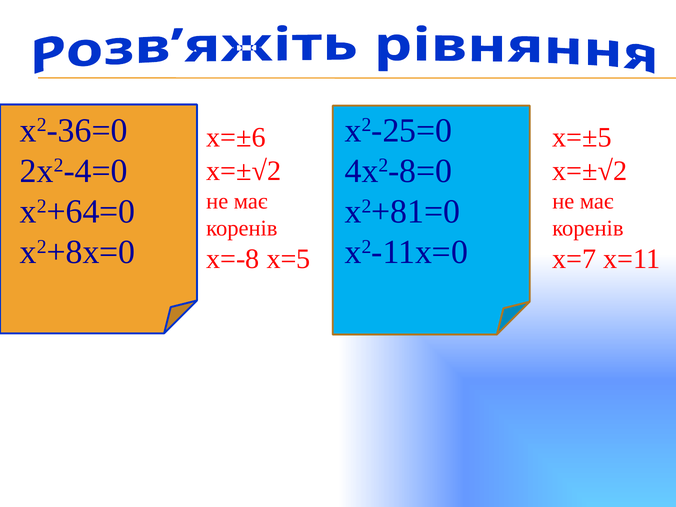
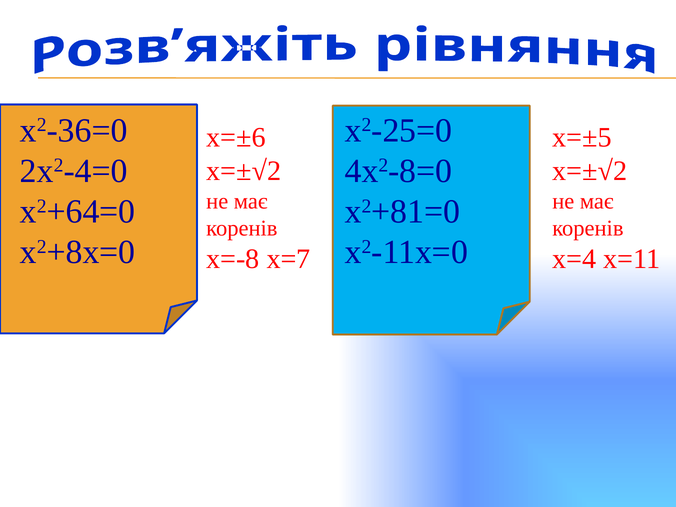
х=5: х=5 -> х=7
х=7: х=7 -> х=4
